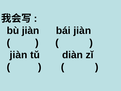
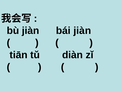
jiàn at (18, 55): jiàn -> tiān
